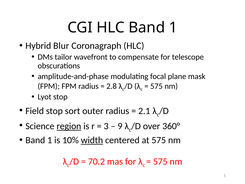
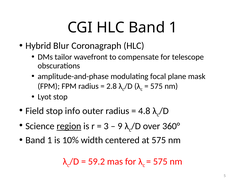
sort: sort -> info
2.1: 2.1 -> 4.8
width underline: present -> none
70.2: 70.2 -> 59.2
